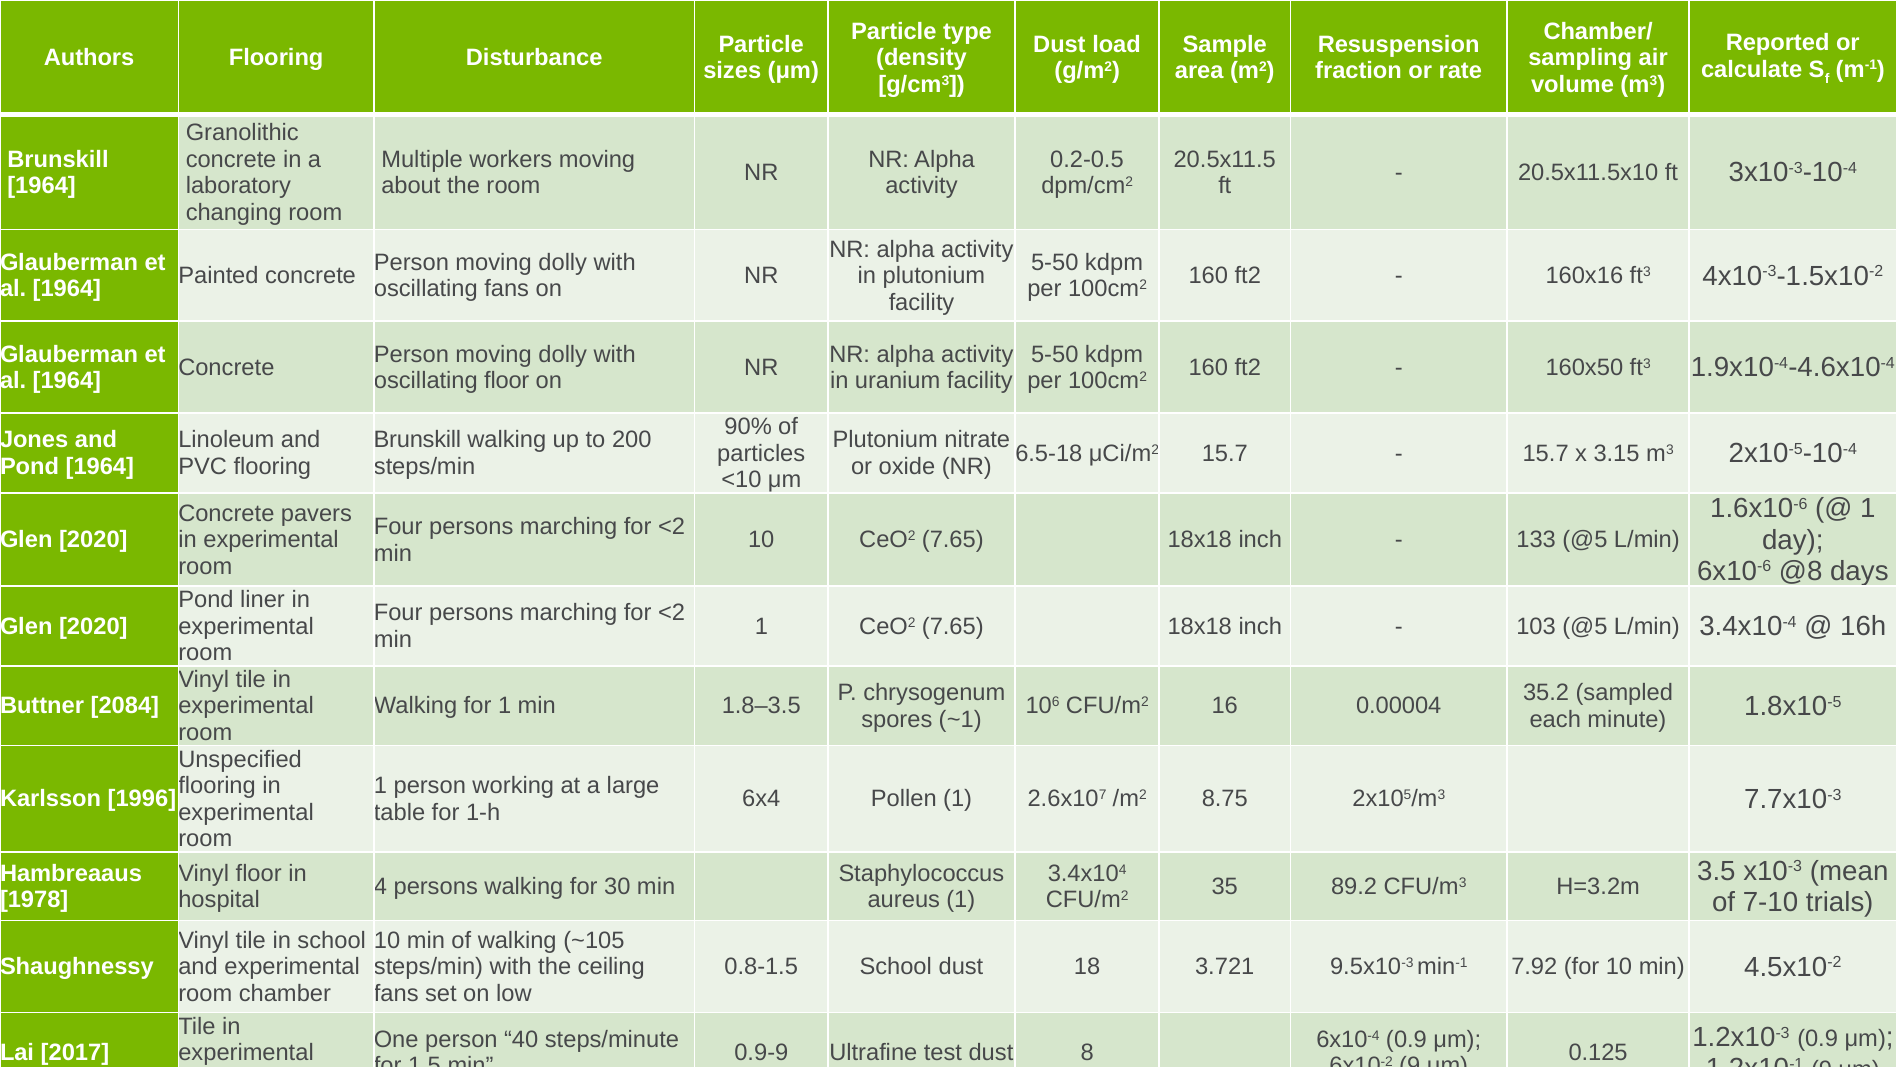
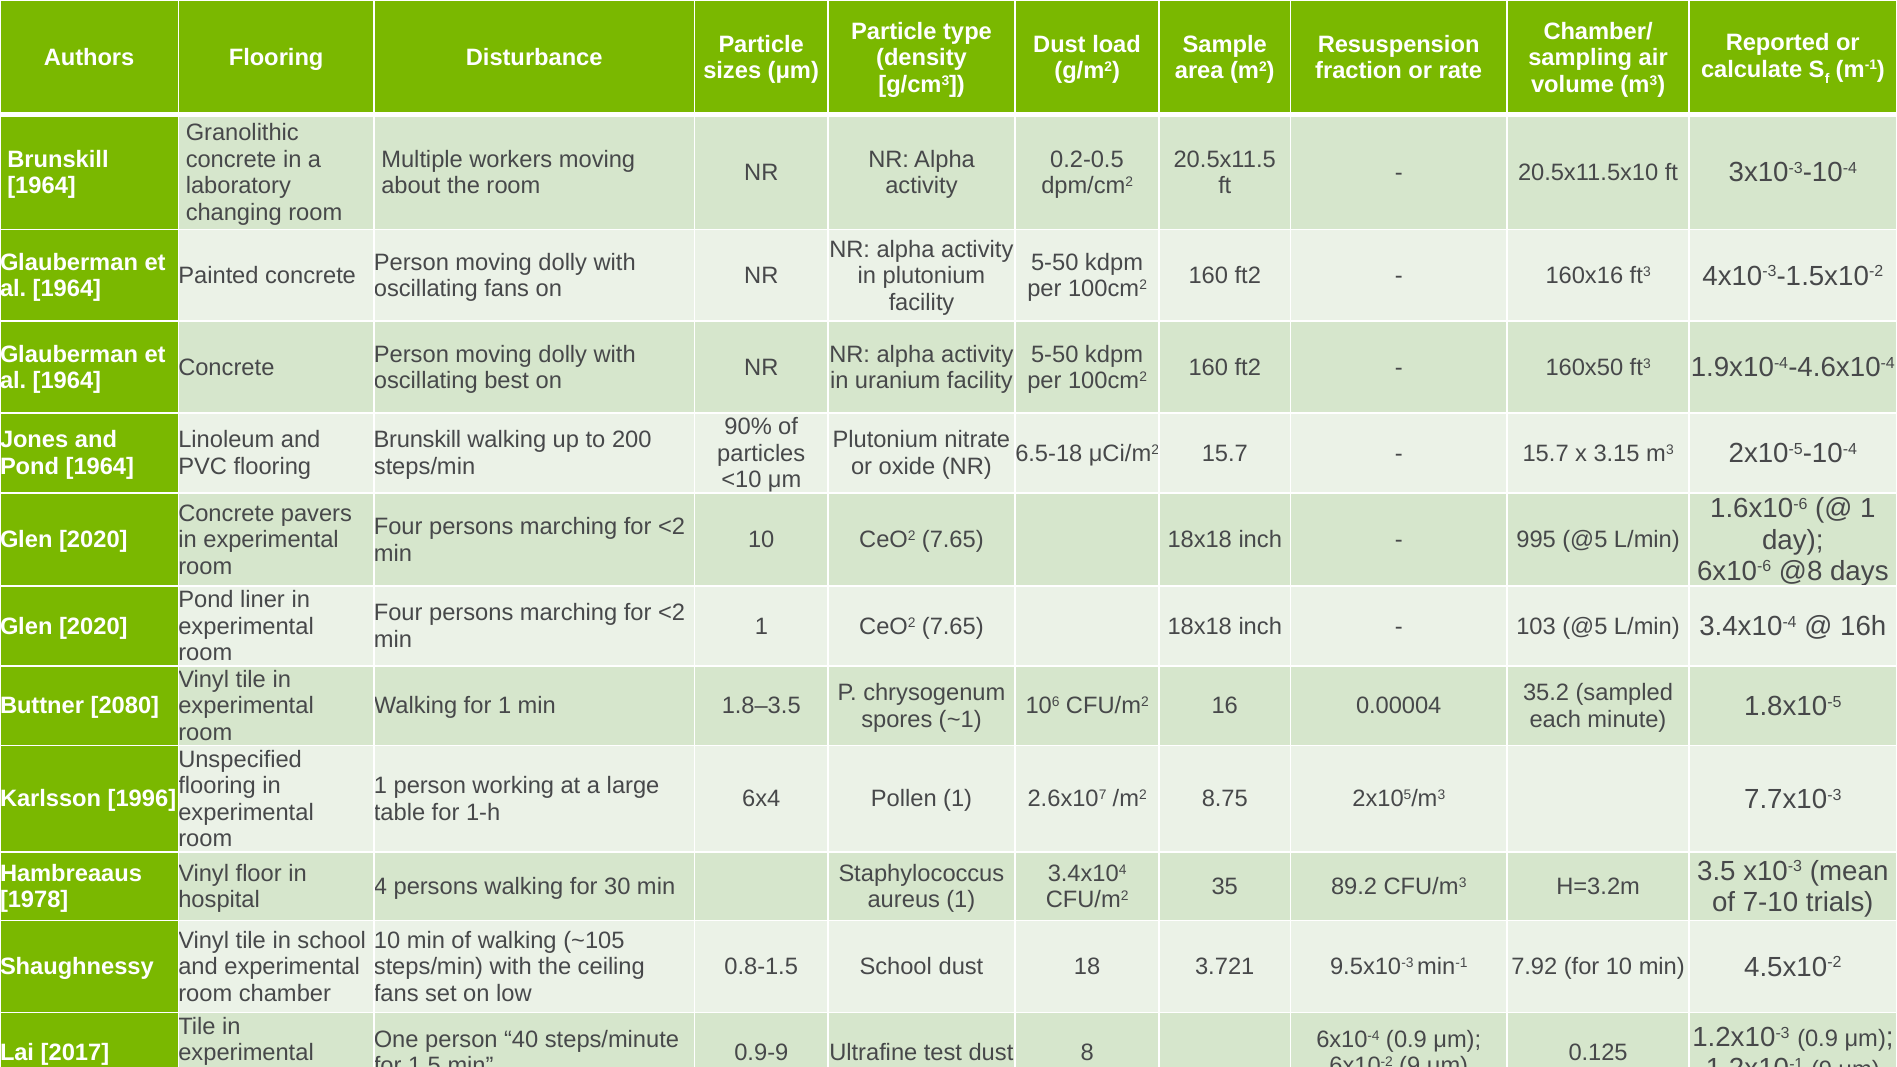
oscillating floor: floor -> best
133: 133 -> 995
2084: 2084 -> 2080
